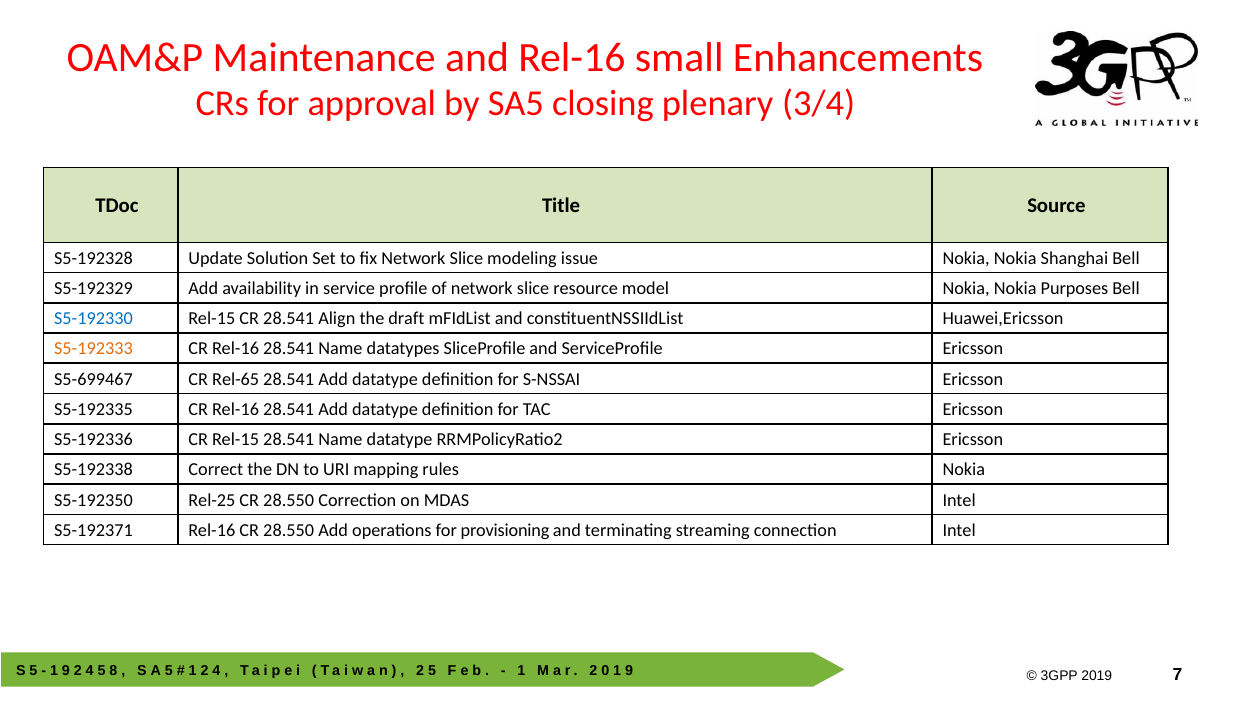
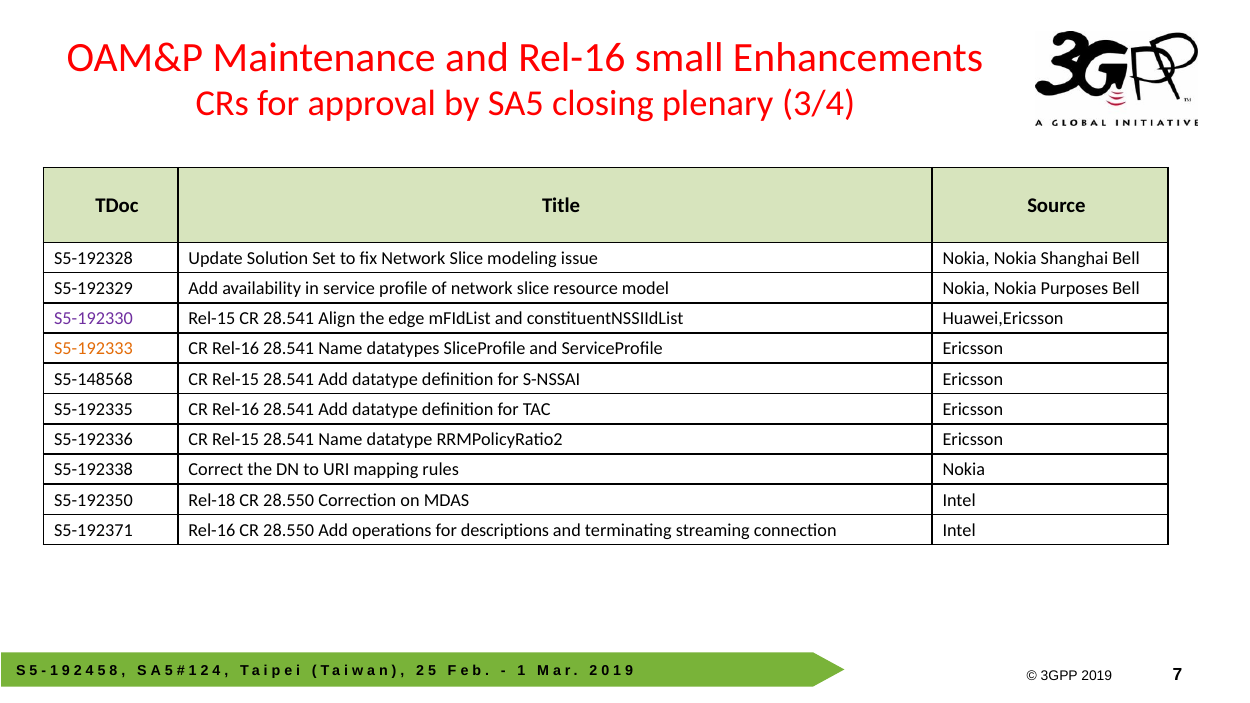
S5-192330 colour: blue -> purple
draft: draft -> edge
S5-699467: S5-699467 -> S5-148568
Rel-65 at (236, 379): Rel-65 -> Rel-15
Rel-25: Rel-25 -> Rel-18
provisioning: provisioning -> descriptions
